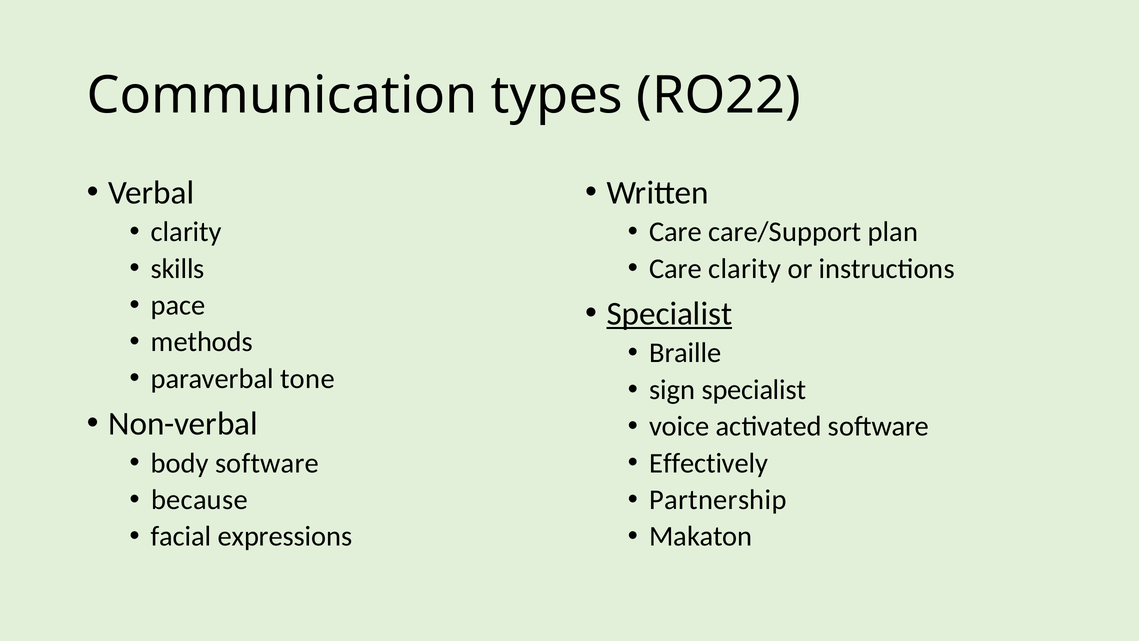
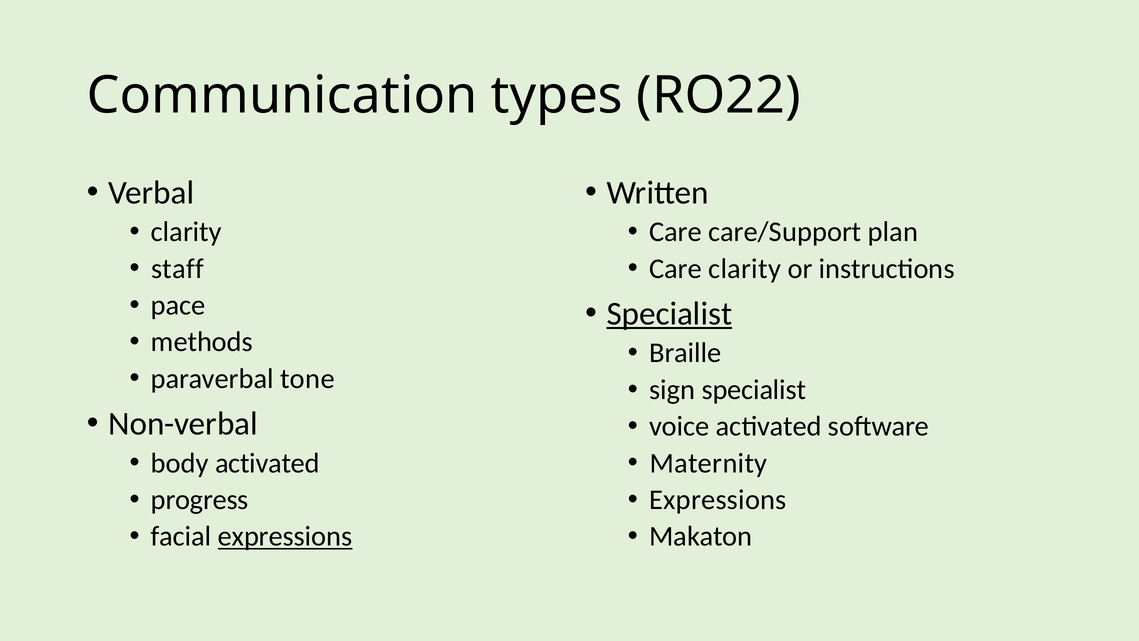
skills: skills -> staff
body software: software -> activated
Effectively: Effectively -> Maternity
because: because -> progress
Partnership at (718, 500): Partnership -> Expressions
expressions at (285, 536) underline: none -> present
